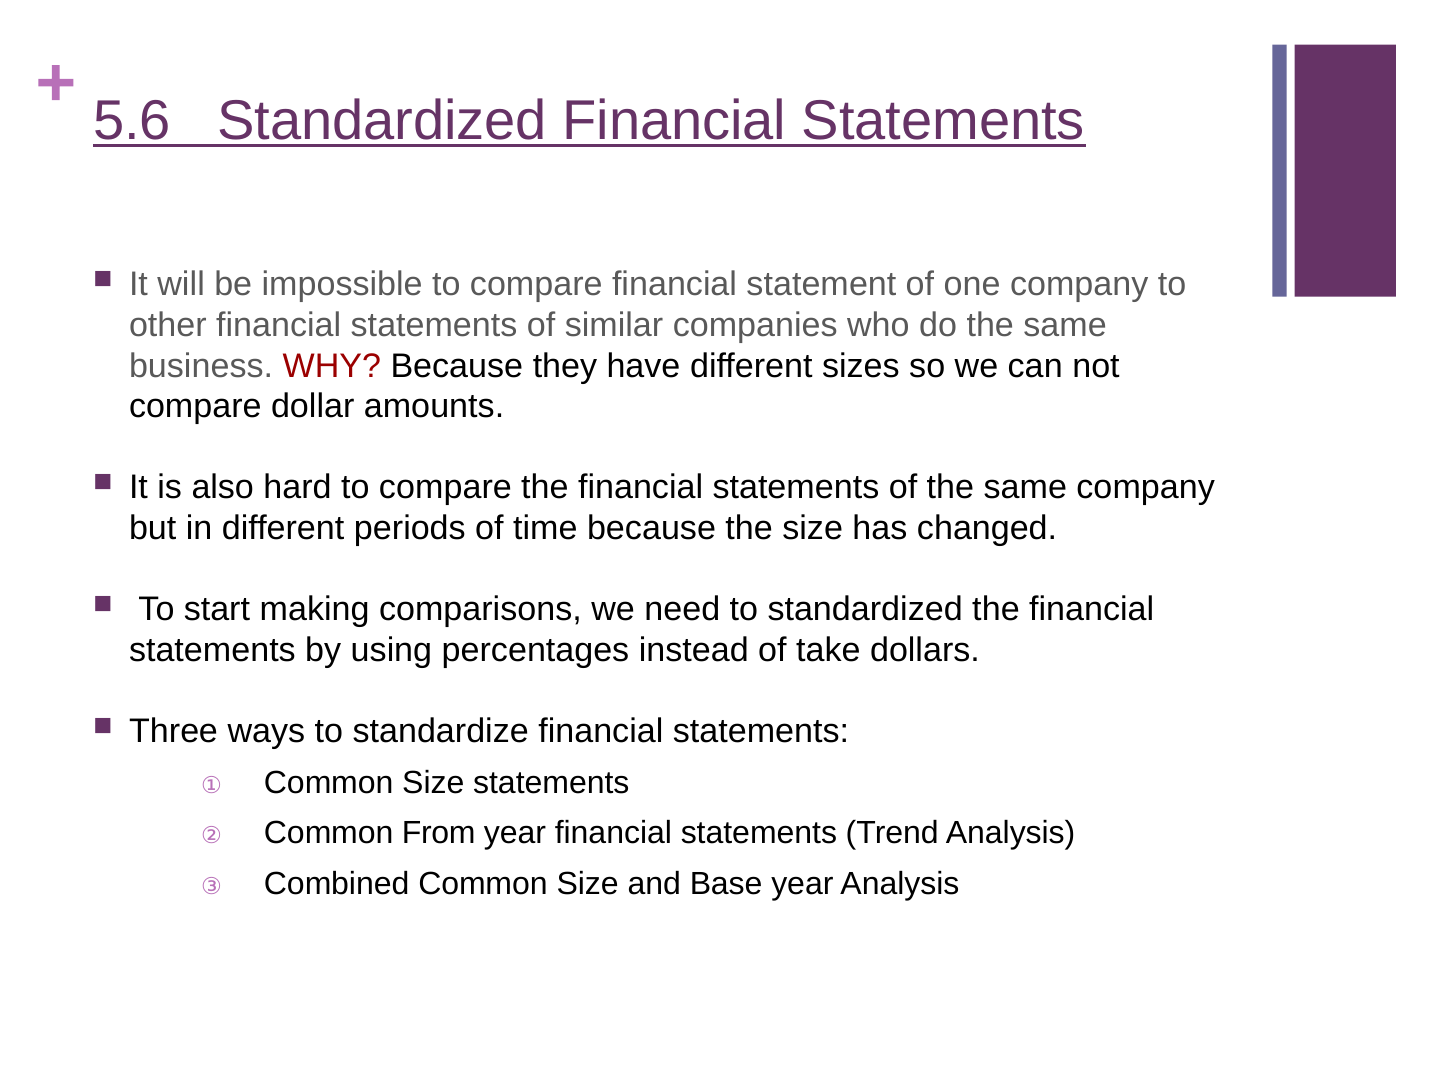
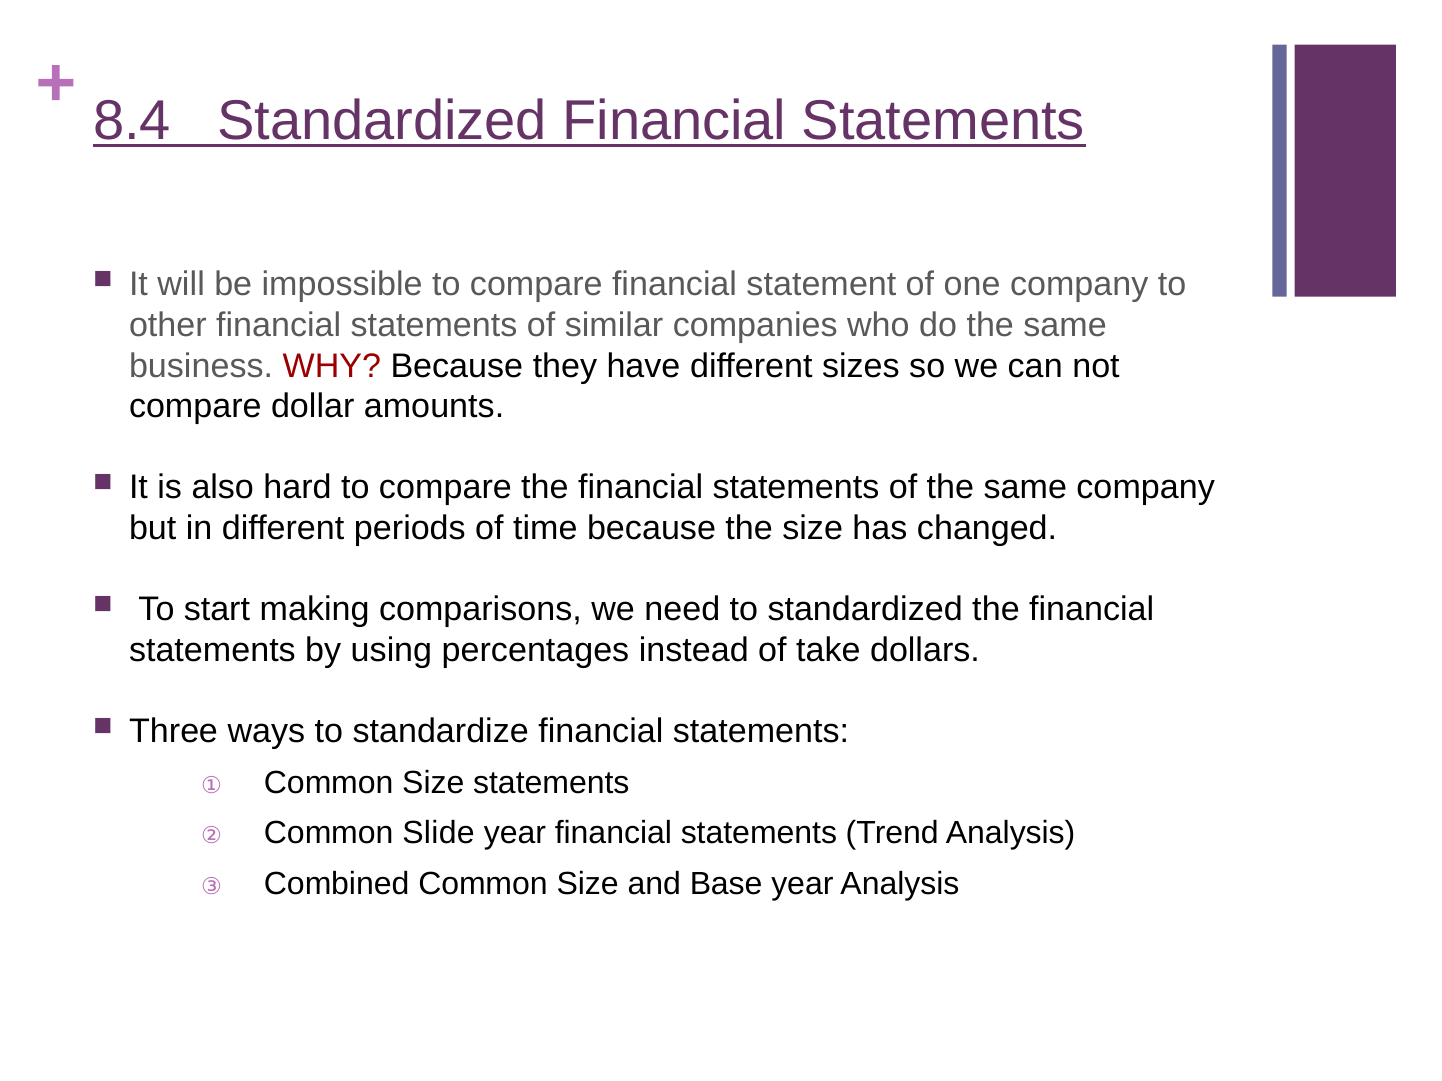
5.6: 5.6 -> 8.4
From: From -> Slide
